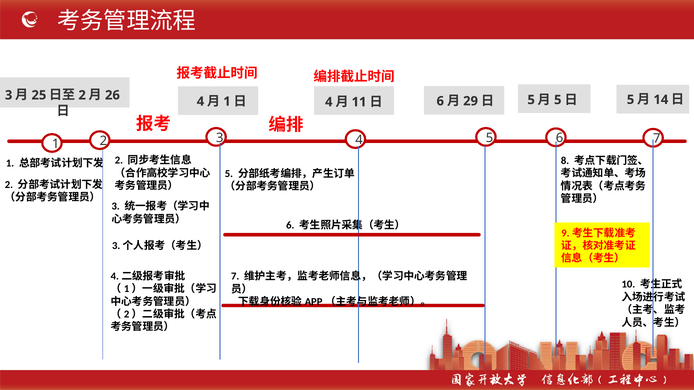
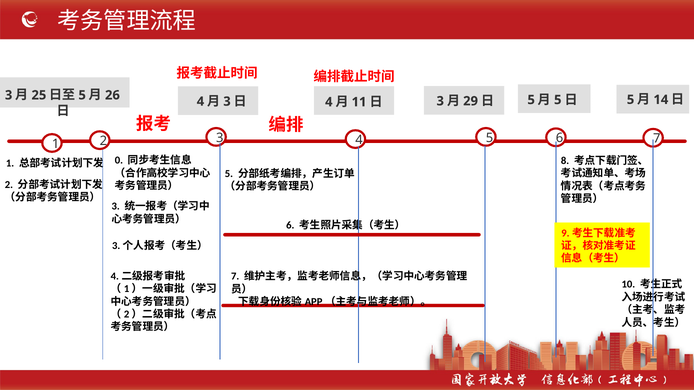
2 at (82, 95): 2 -> 5
1 at (227, 102): 1 -> 3
6 at (440, 101): 6 -> 3
2 at (119, 160): 2 -> 0
